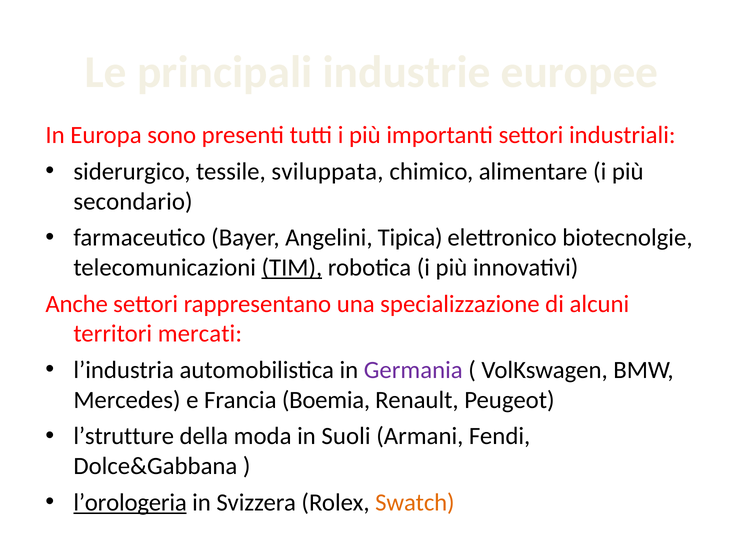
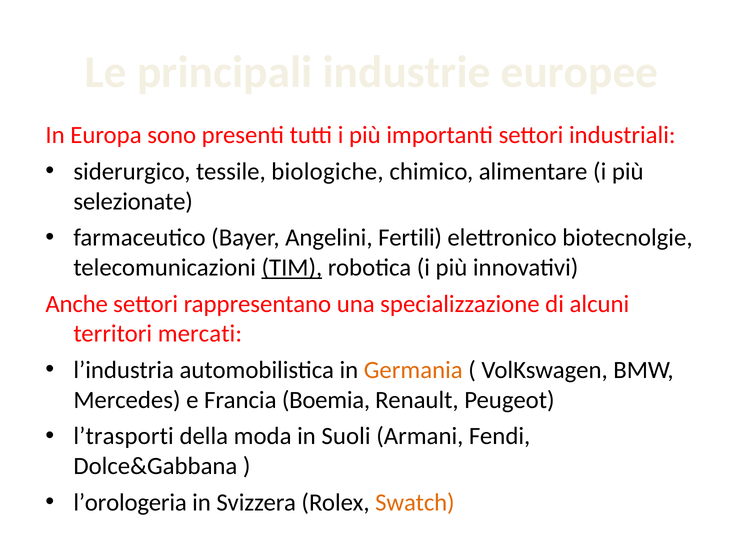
sviluppata: sviluppata -> biologiche
secondario: secondario -> selezionate
Tipica: Tipica -> Fertili
Germania colour: purple -> orange
l’strutture: l’strutture -> l’trasporti
l’orologeria underline: present -> none
